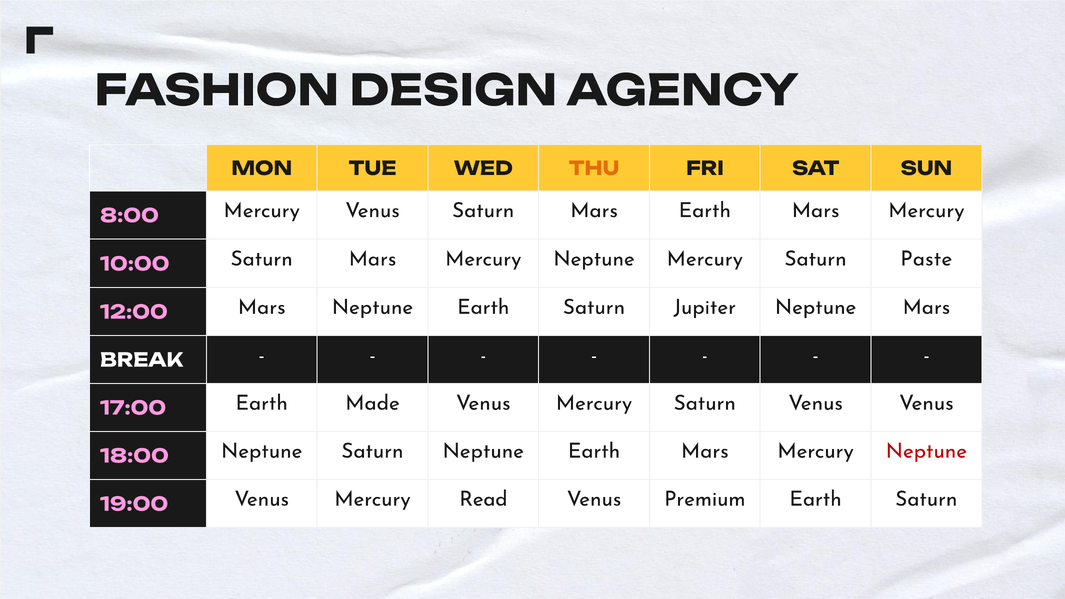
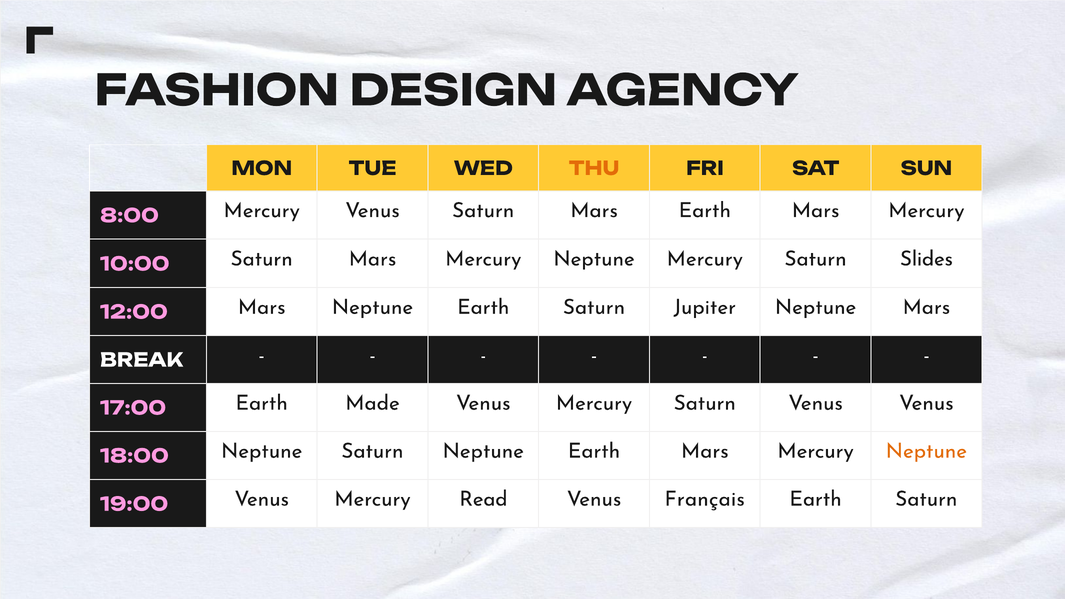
Paste: Paste -> Slides
Neptune at (926, 451) colour: red -> orange
Premium: Premium -> Français
